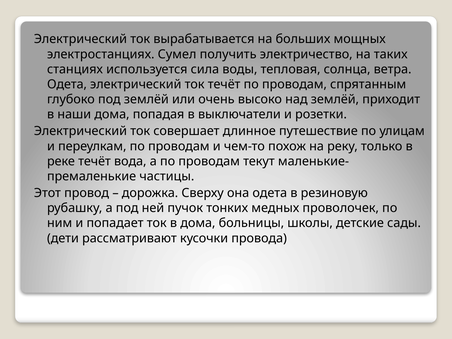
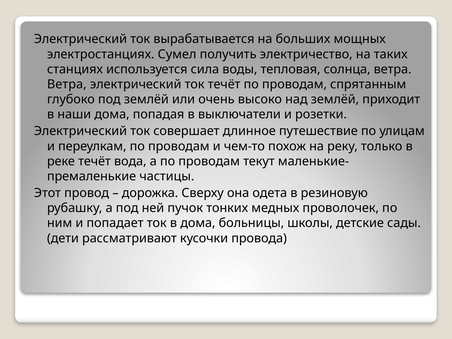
Одета at (67, 84): Одета -> Ветра
